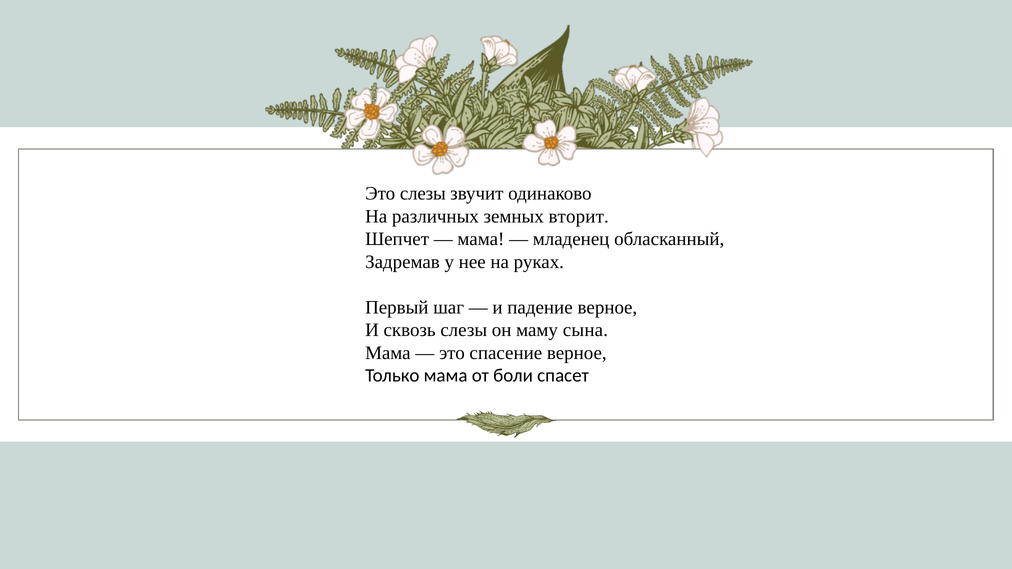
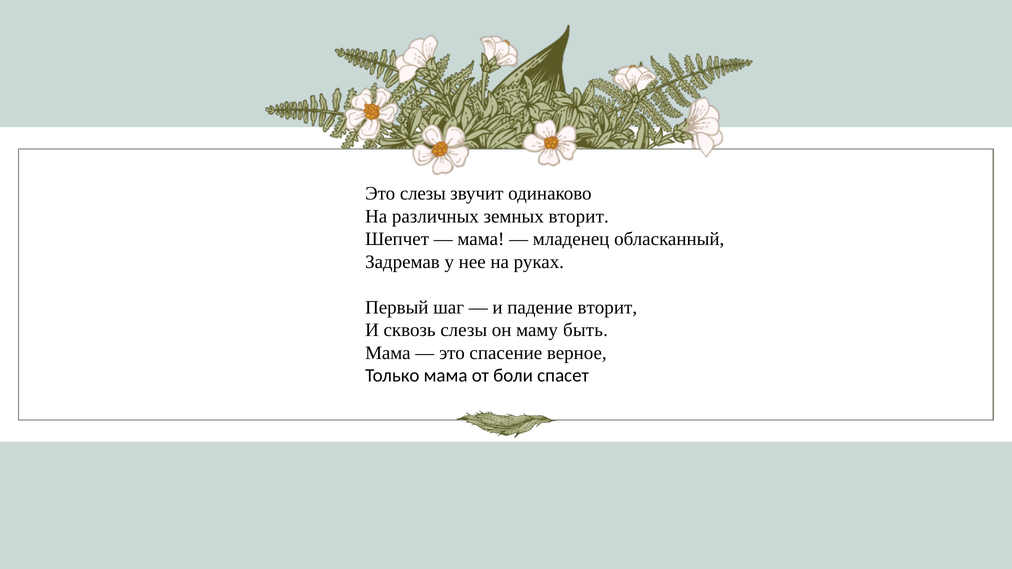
падение верное: верное -> вторит
сына: сына -> быть
